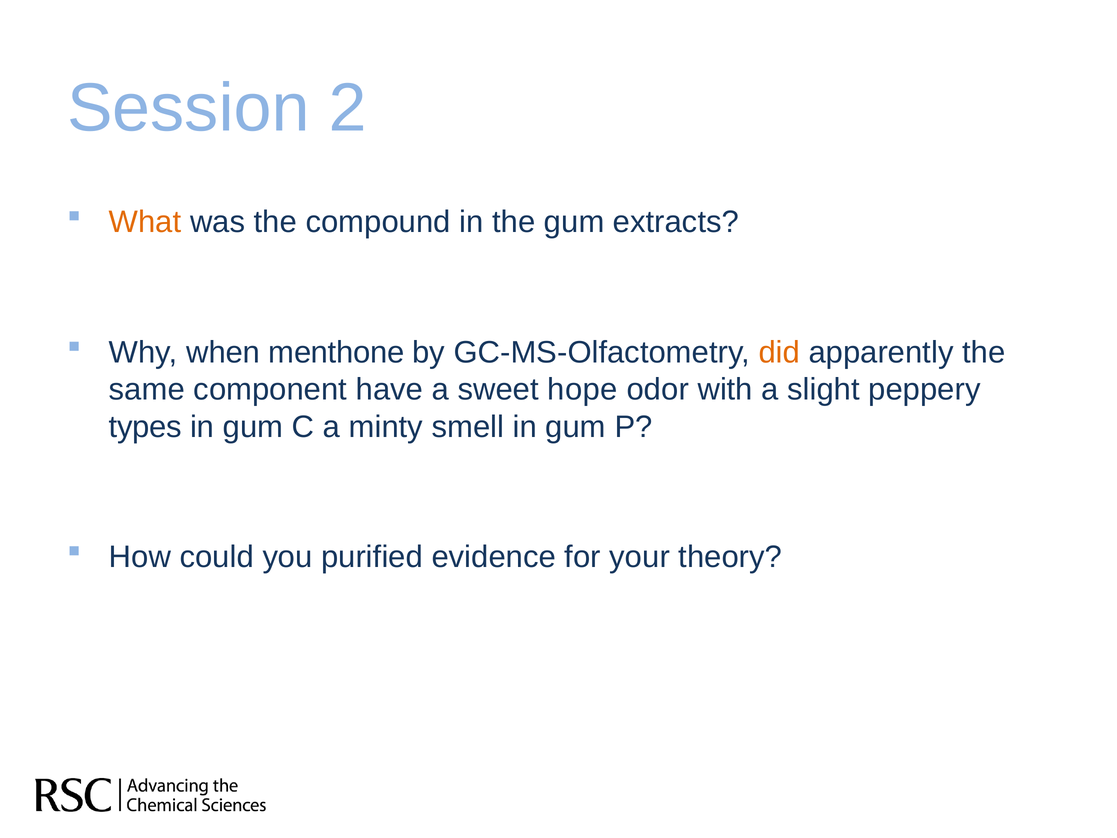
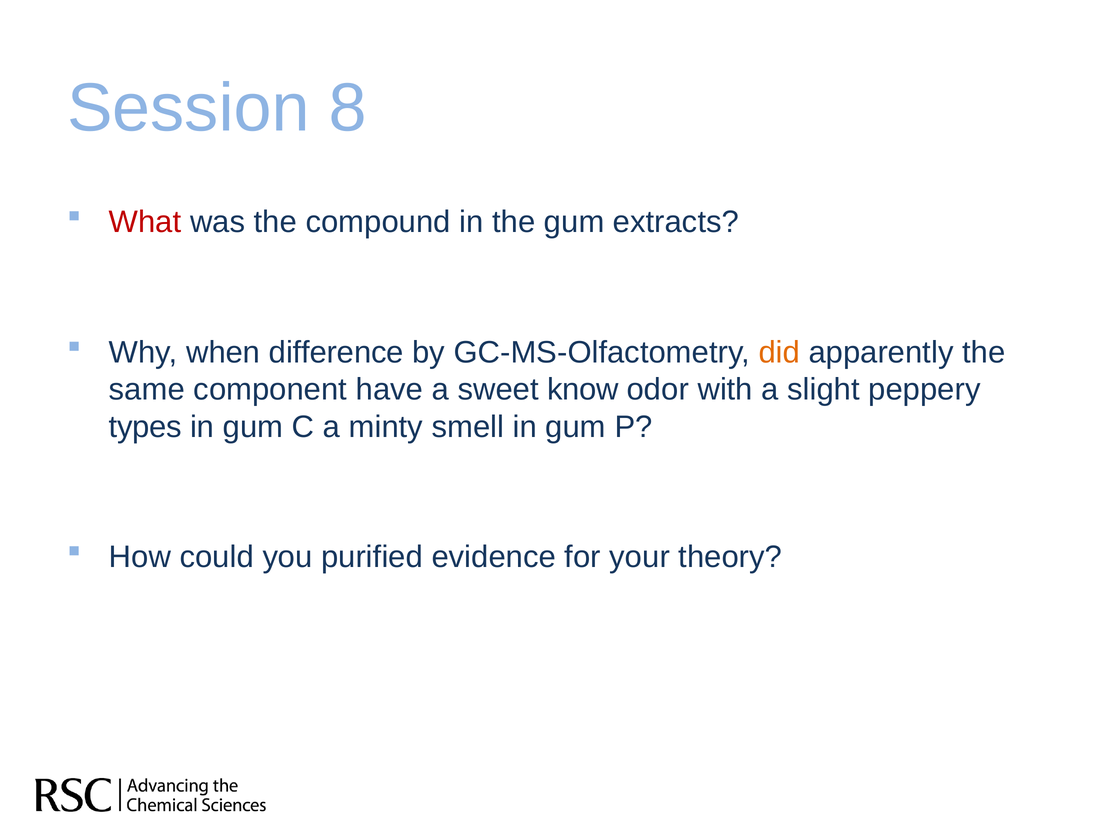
2: 2 -> 8
What colour: orange -> red
menthone: menthone -> difference
hope: hope -> know
